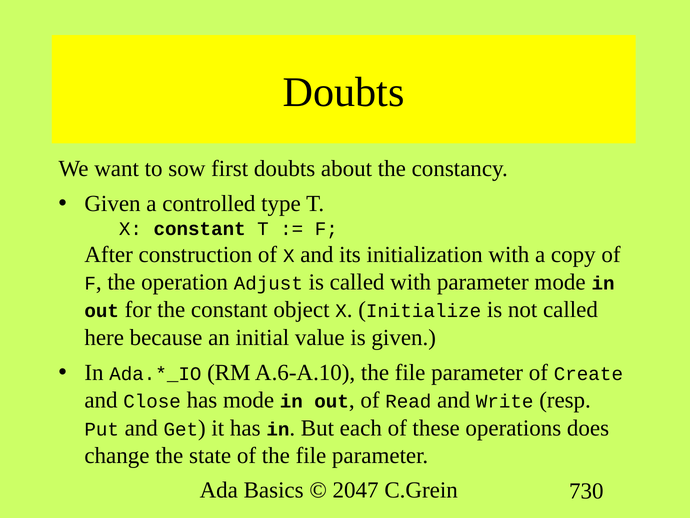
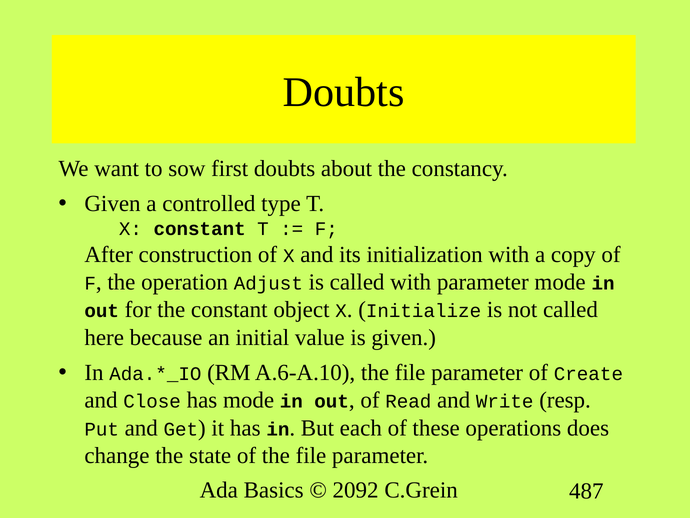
2047: 2047 -> 2092
730: 730 -> 487
